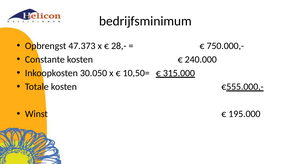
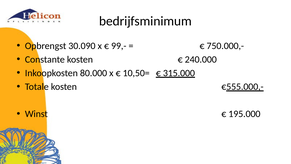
47.373: 47.373 -> 30.090
28,-: 28,- -> 99,-
30.050: 30.050 -> 80.000
